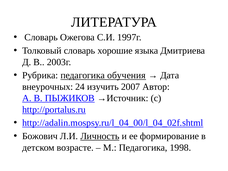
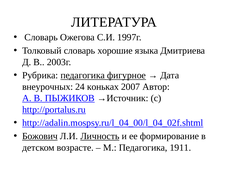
обучения: обучения -> фигурное
изучить: изучить -> коньках
Божович underline: none -> present
1998: 1998 -> 1911
